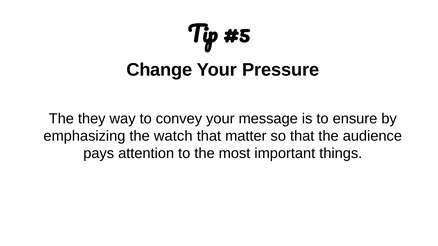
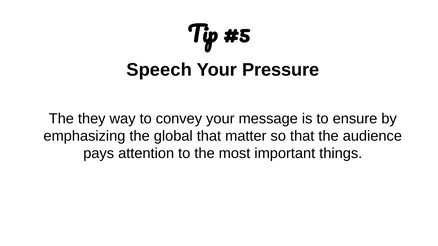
Change: Change -> Speech
watch: watch -> global
